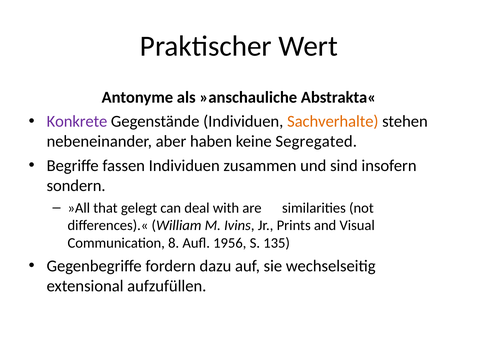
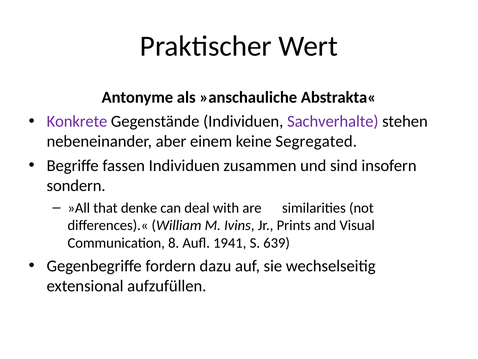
Sachverhalte colour: orange -> purple
haben: haben -> einem
gelegt: gelegt -> denke
1956: 1956 -> 1941
135: 135 -> 639
